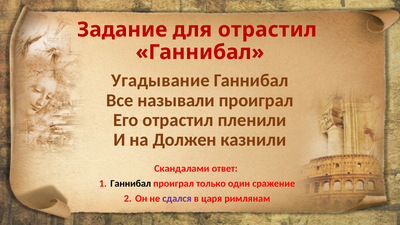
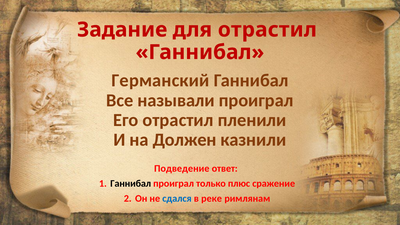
Угадывание: Угадывание -> Германский
Скандалами: Скандалами -> Подведение
один: один -> плюс
сдался colour: purple -> blue
царя: царя -> реке
